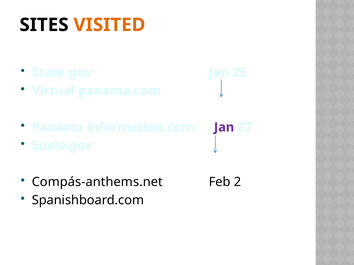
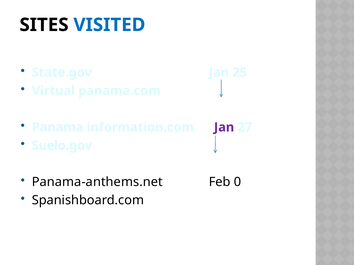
VISITED colour: orange -> blue
Compás-anthems.net: Compás-anthems.net -> Panama-anthems.net
2: 2 -> 0
